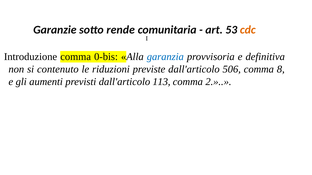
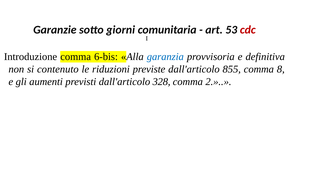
rende: rende -> giorni
cdc colour: orange -> red
0-bis: 0-bis -> 6-bis
506: 506 -> 855
113: 113 -> 328
